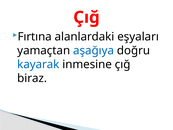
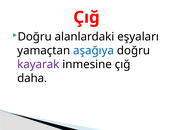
Fırtına at (35, 37): Fırtına -> Doğru
kayarak colour: blue -> purple
biraz: biraz -> daha
